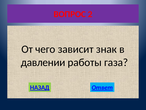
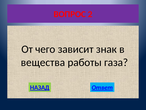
давлении: давлении -> вещества
